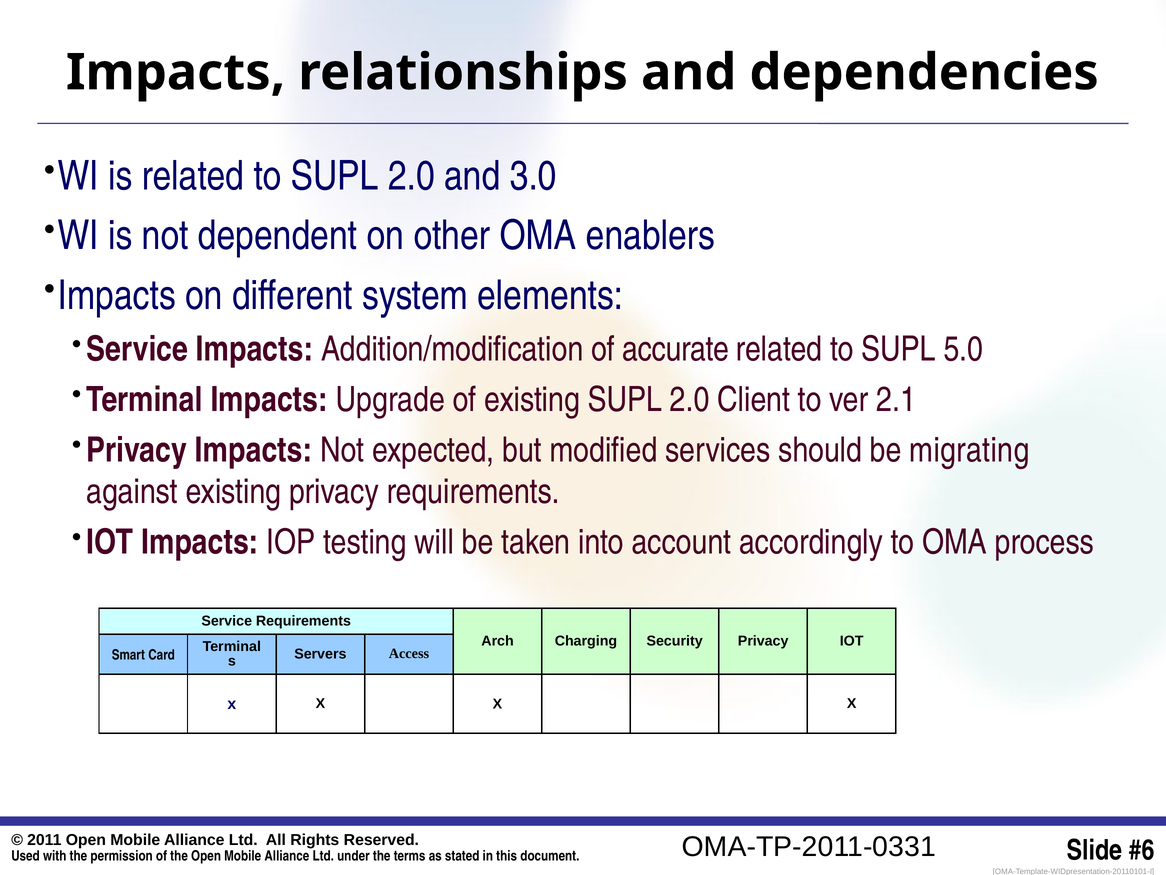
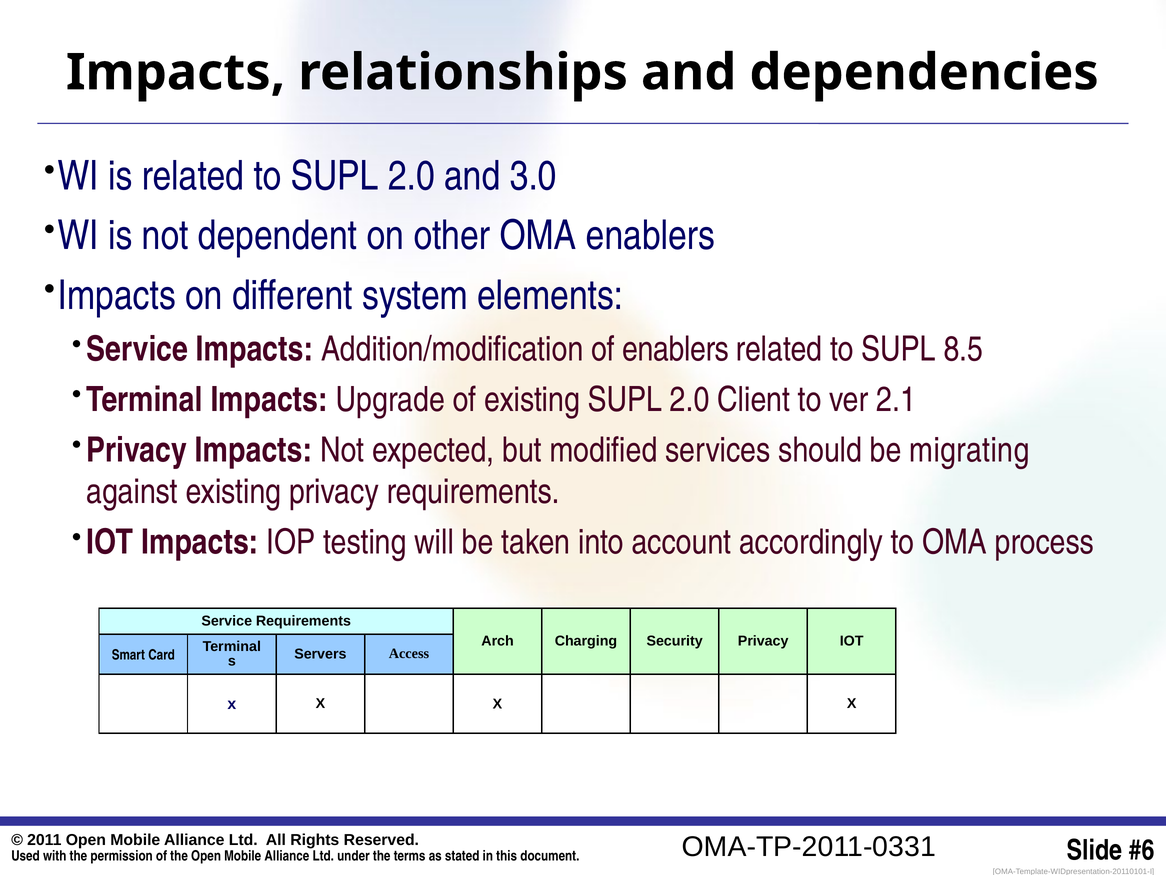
of accurate: accurate -> enablers
5.0: 5.0 -> 8.5
